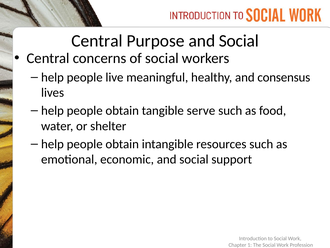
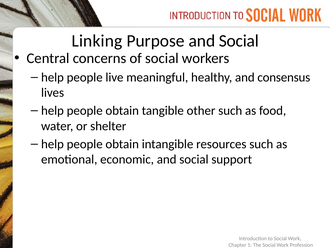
Central at (97, 41): Central -> Linking
serve: serve -> other
